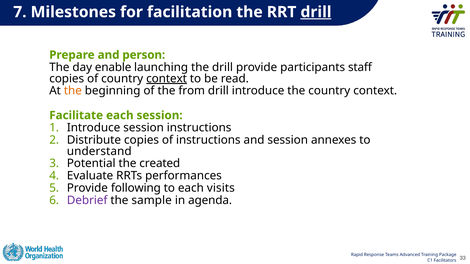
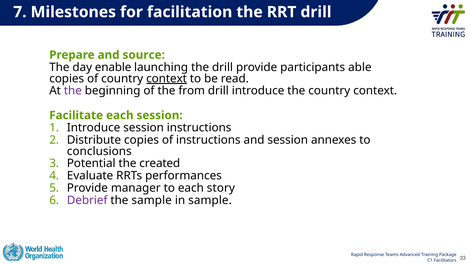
drill at (316, 12) underline: present -> none
person: person -> source
staff: staff -> able
the at (73, 91) colour: orange -> purple
understand: understand -> conclusions
following: following -> manager
visits: visits -> story
in agenda: agenda -> sample
